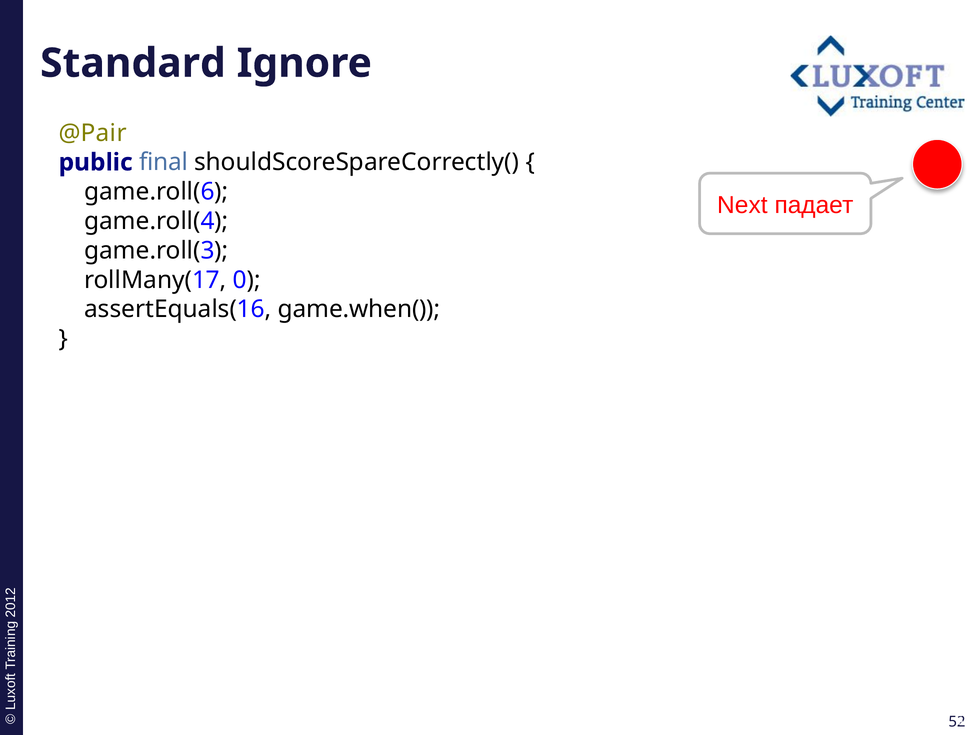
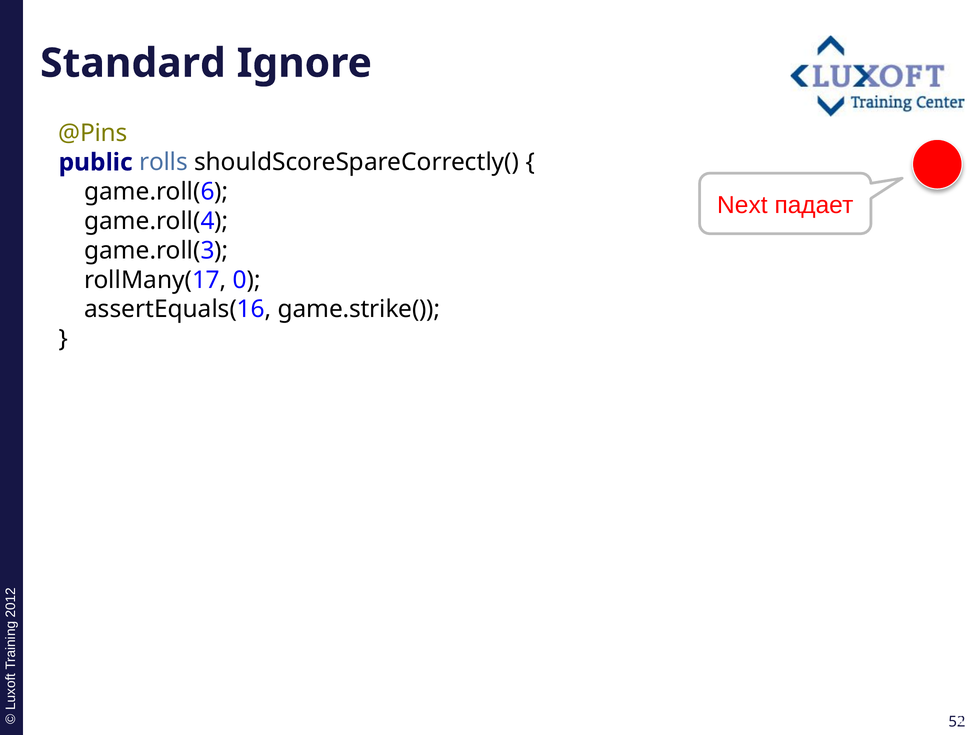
@Pair: @Pair -> @Pins
final: final -> rolls
game.when(: game.when( -> game.strike(
